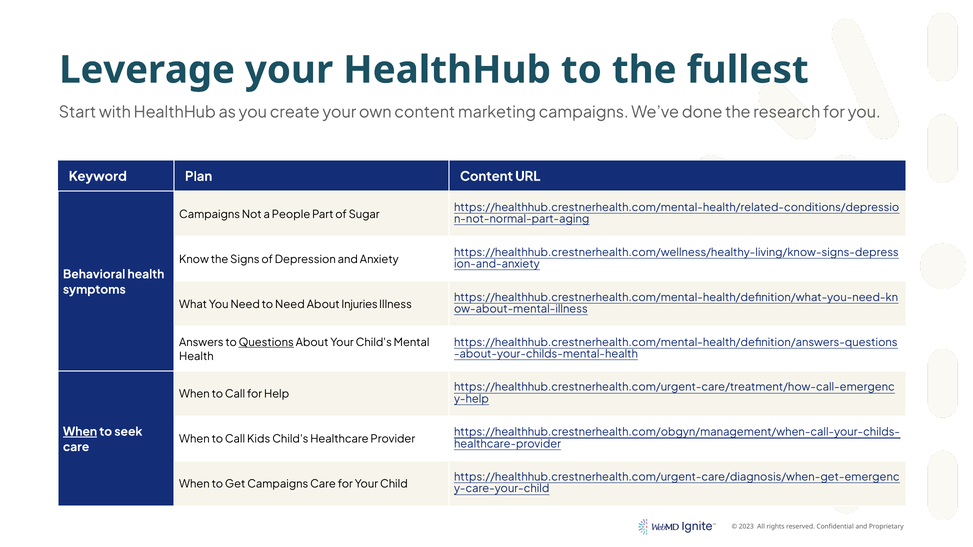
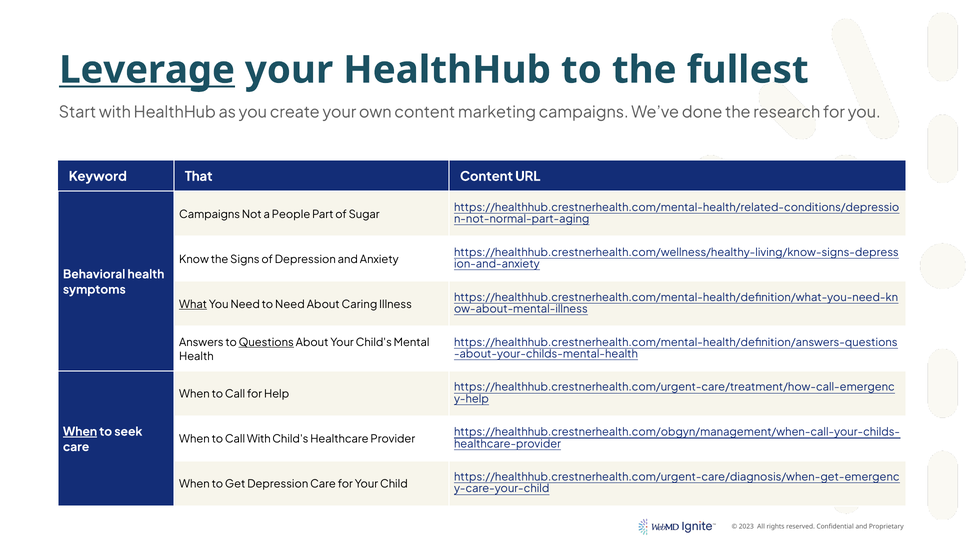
Leverage underline: none -> present
Plan: Plan -> That
What underline: none -> present
Injuries: Injuries -> Caring
Call Kids: Kids -> With
Get Campaigns: Campaigns -> Depression
